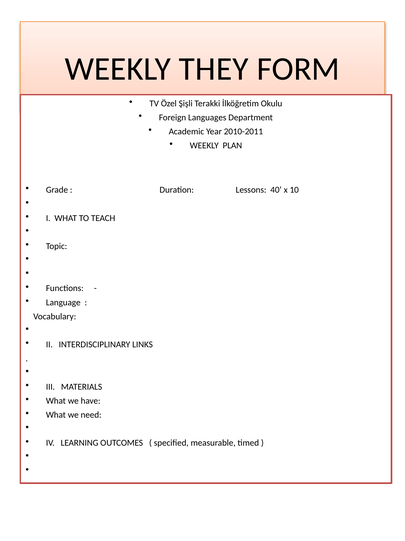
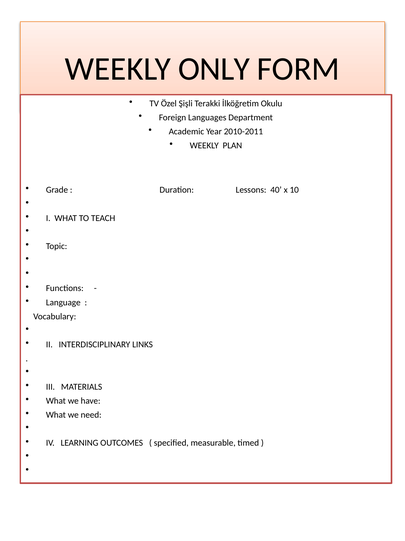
THEY: THEY -> ONLY
